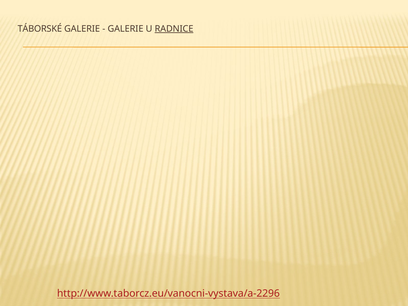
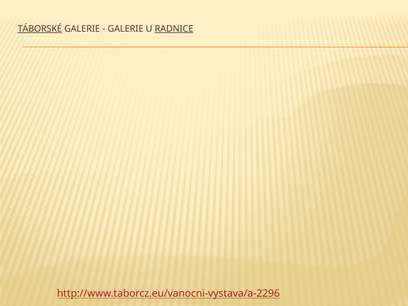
TÁBORSKÉ underline: none -> present
